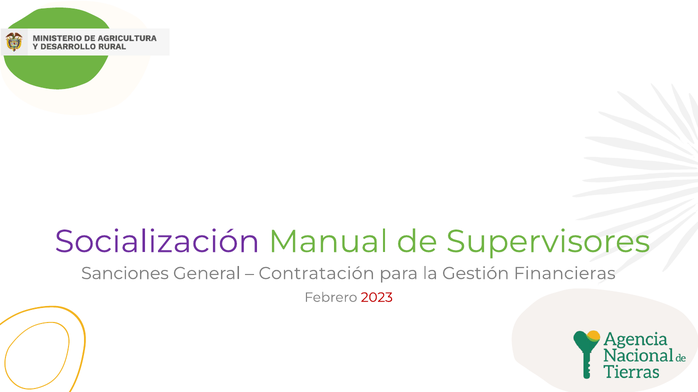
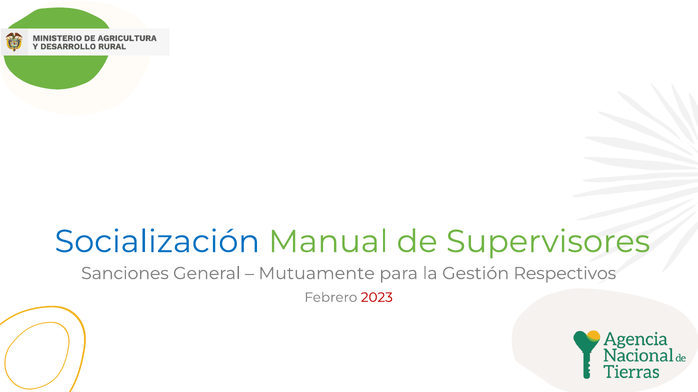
Socialización colour: purple -> blue
Contratación: Contratación -> Mutuamente
Financieras: Financieras -> Respectivos
